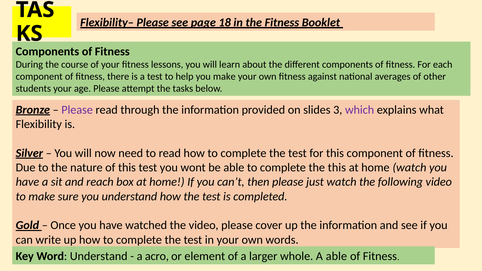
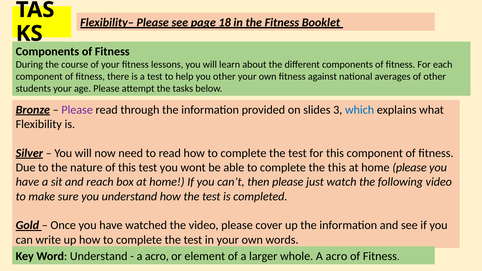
you make: make -> other
which colour: purple -> blue
home watch: watch -> please
whole A able: able -> acro
